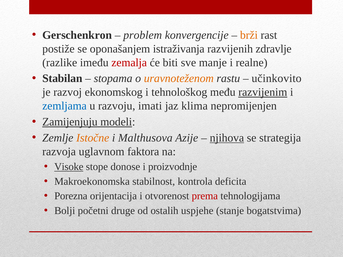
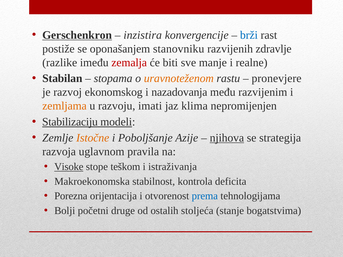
Gerschenkron underline: none -> present
problem: problem -> inzistira
brži colour: orange -> blue
istraživanja: istraživanja -> stanovniku
učinkovito: učinkovito -> pronevjere
tehnološkog: tehnološkog -> nazadovanja
razvijenim underline: present -> none
zemljama colour: blue -> orange
Zamijenjuju: Zamijenjuju -> Stabilizaciju
Malthusova: Malthusova -> Poboljšanje
faktora: faktora -> pravila
donose: donose -> teškom
proizvodnje: proizvodnje -> istraživanja
prema colour: red -> blue
uspjehe: uspjehe -> stoljeća
